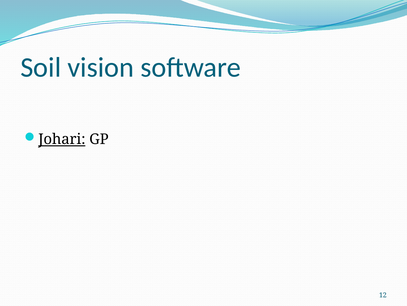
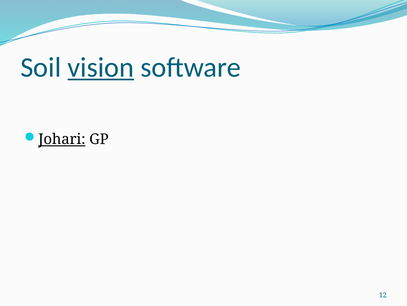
vision underline: none -> present
